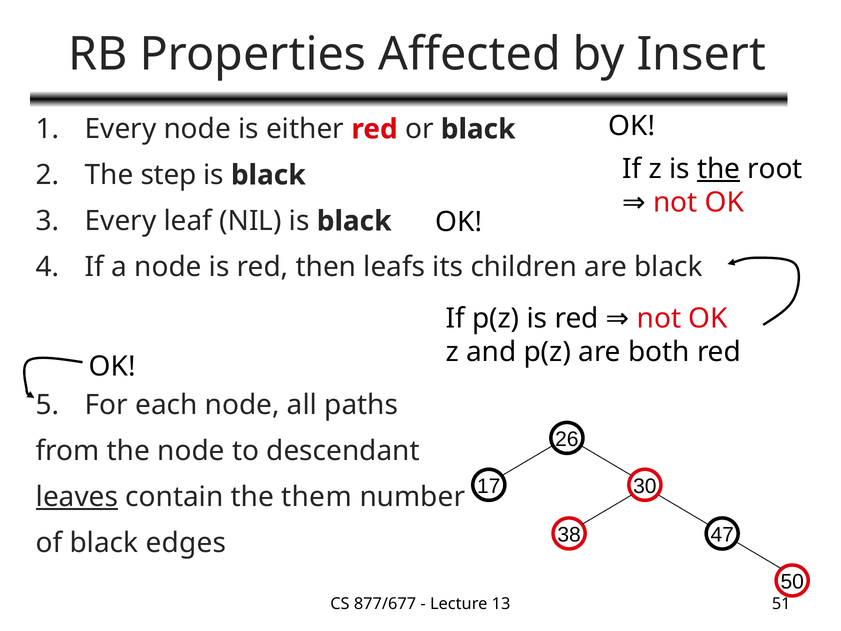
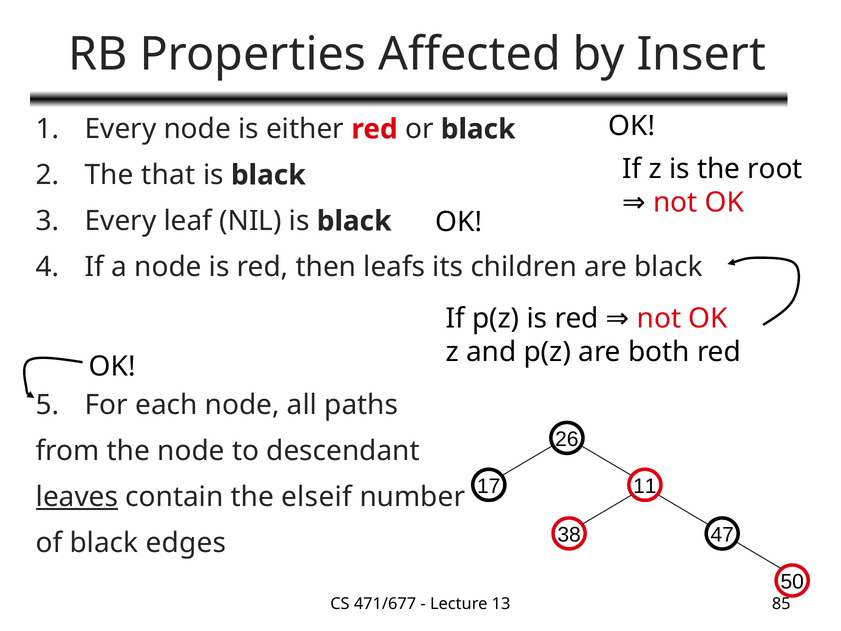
the at (719, 169) underline: present -> none
step: step -> that
30: 30 -> 11
them: them -> elseif
877/677: 877/677 -> 471/677
51: 51 -> 85
